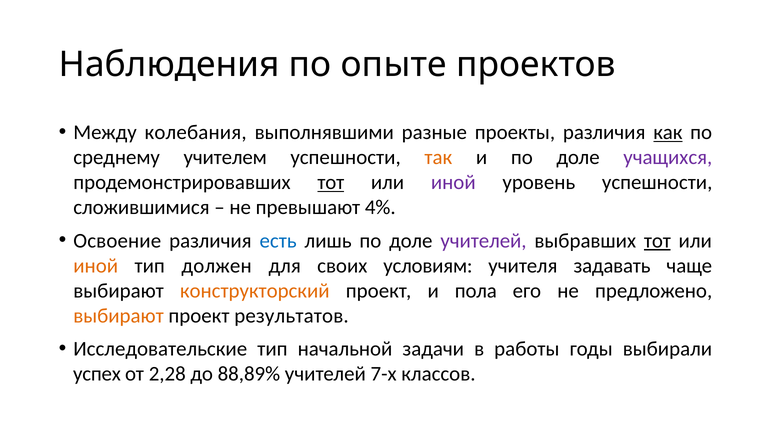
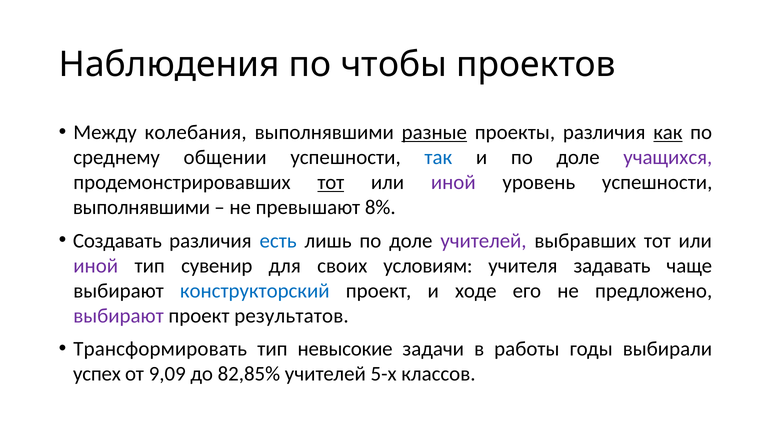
опыте: опыте -> чтобы
разные underline: none -> present
учителем: учителем -> общении
так colour: orange -> blue
сложившимися at (141, 208): сложившимися -> выполнявшими
4%: 4% -> 8%
Освоение: Освоение -> Создавать
тот at (657, 241) underline: present -> none
иной at (96, 266) colour: orange -> purple
должен: должен -> сувенир
конструкторский colour: orange -> blue
пола: пола -> ходе
выбирают at (119, 316) colour: orange -> purple
Исследовательские: Исследовательские -> Трансформировать
начальной: начальной -> невысокие
2,28: 2,28 -> 9,09
88,89%: 88,89% -> 82,85%
7-х: 7-х -> 5-х
